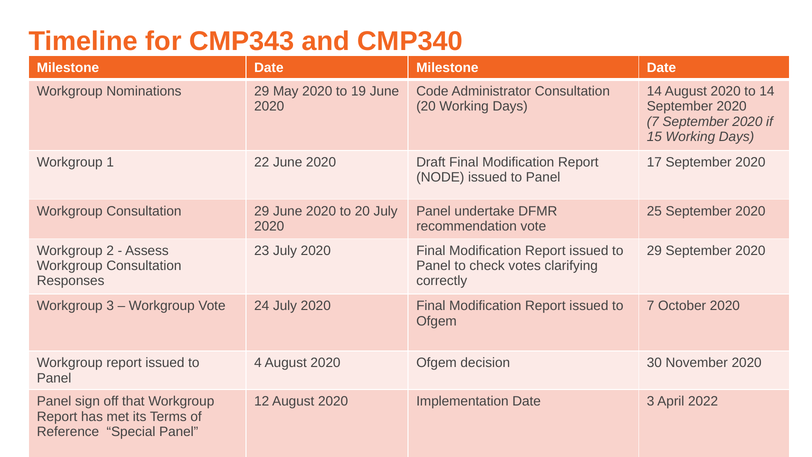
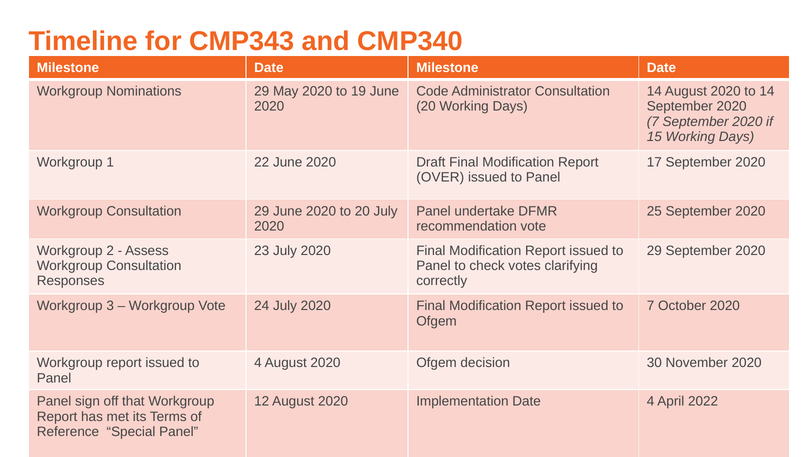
NODE: NODE -> OVER
Date 3: 3 -> 4
